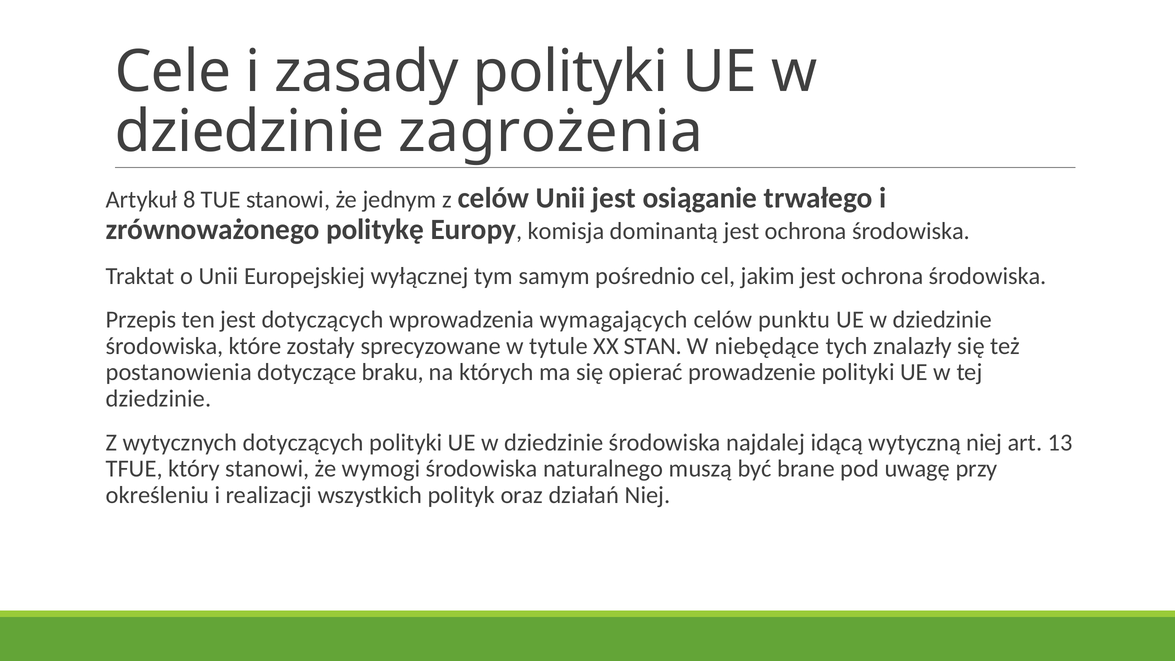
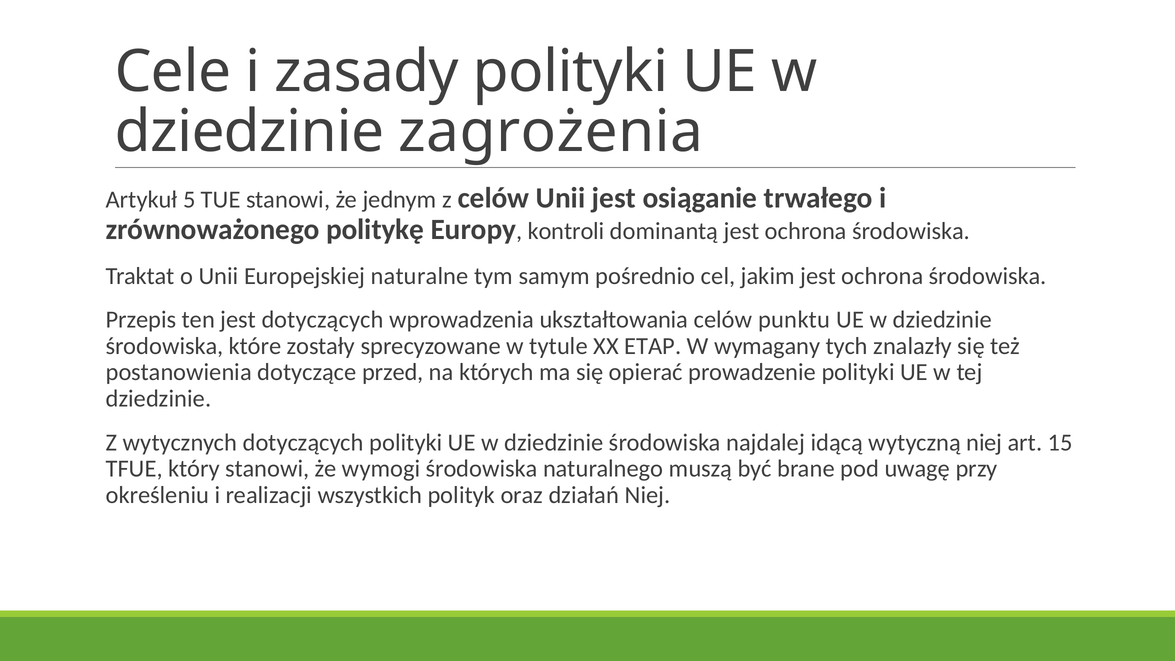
8: 8 -> 5
komisja: komisja -> kontroli
wyłącznej: wyłącznej -> naturalne
wymagających: wymagających -> ukształtowania
STAN: STAN -> ETAP
niebędące: niebędące -> wymagany
braku: braku -> przed
13: 13 -> 15
